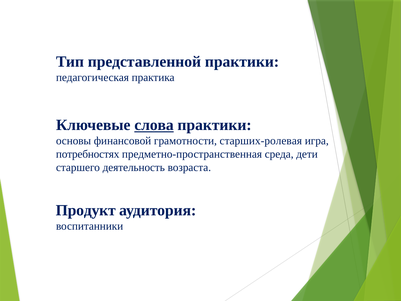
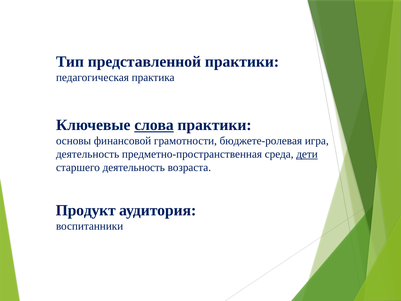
старших-ролевая: старших-ролевая -> бюджете-ролевая
потребностях at (88, 154): потребностях -> деятельность
дети underline: none -> present
